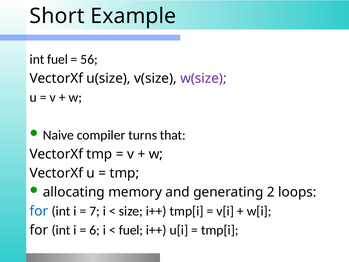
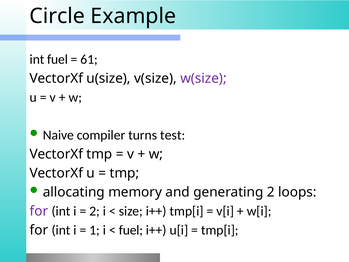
Short: Short -> Circle
56: 56 -> 61
that: that -> test
for at (39, 211) colour: blue -> purple
7 at (95, 211): 7 -> 2
6: 6 -> 1
